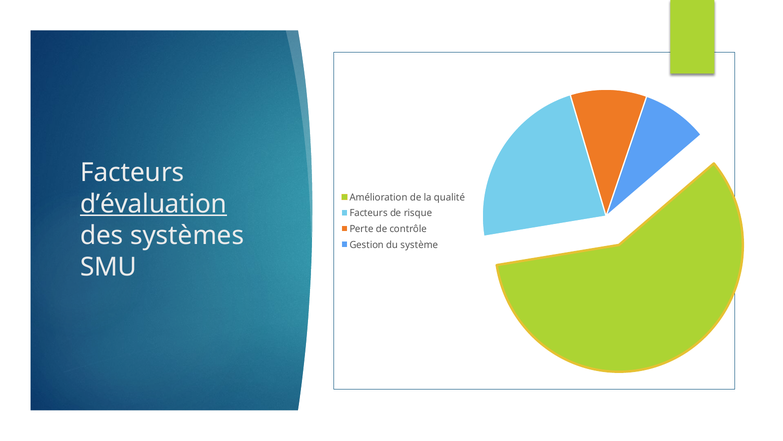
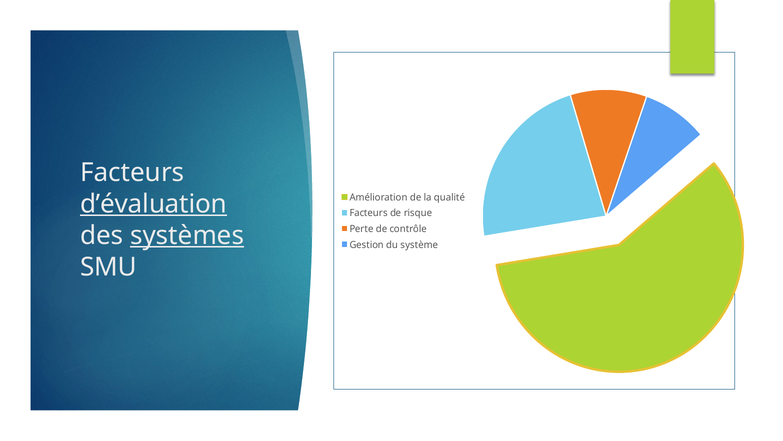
systèmes underline: none -> present
